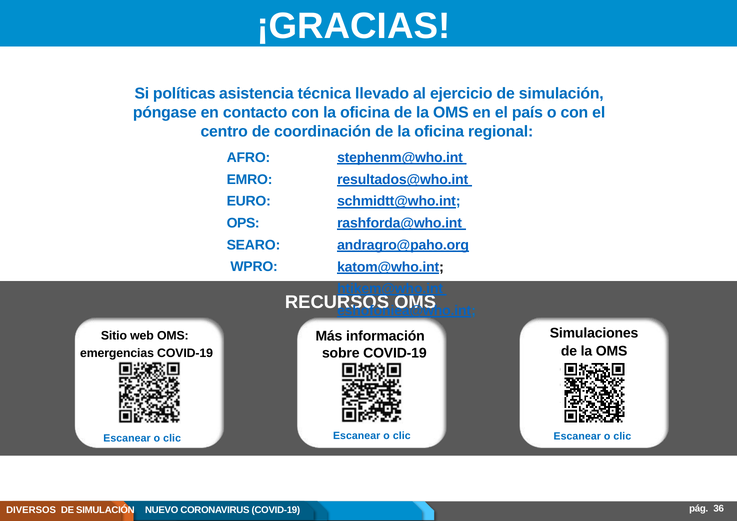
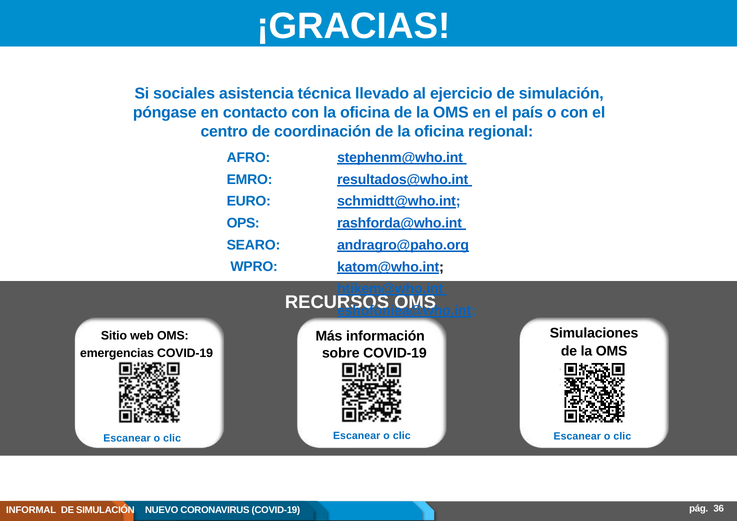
políticas: políticas -> sociales
DIVERSOS: DIVERSOS -> INFORMAL
